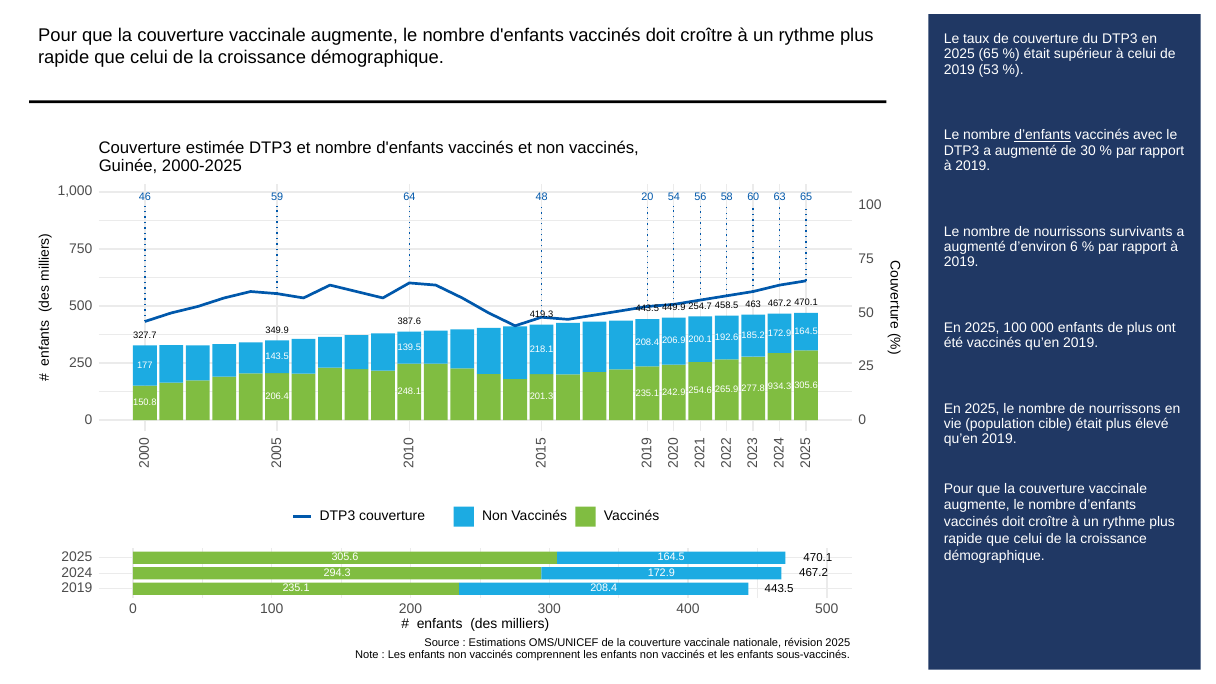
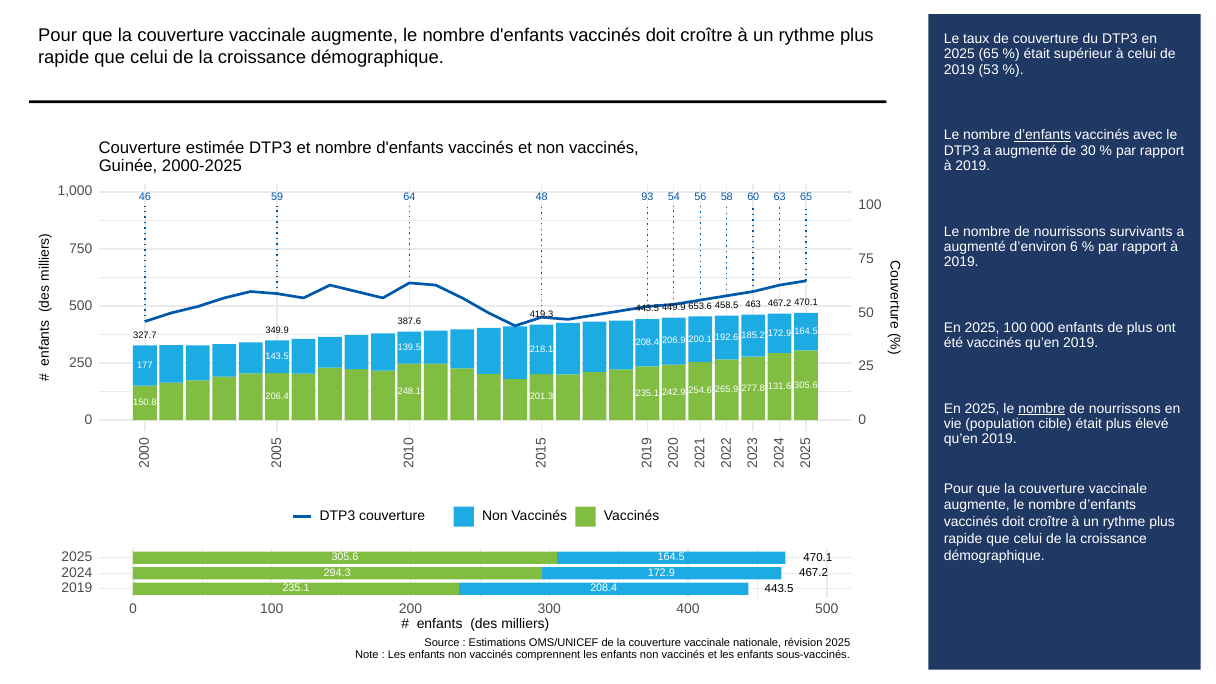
20: 20 -> 93
254.7: 254.7 -> 653.6
934.3: 934.3 -> 131.6
nombre at (1042, 409) underline: none -> present
